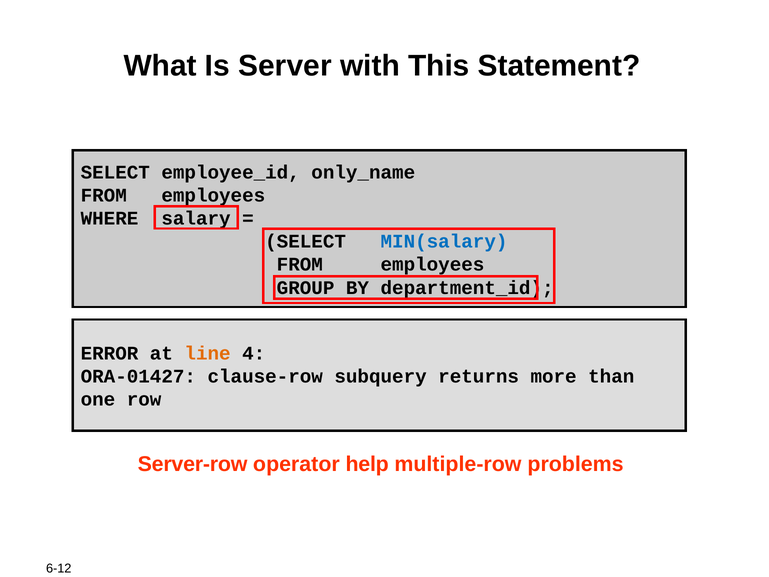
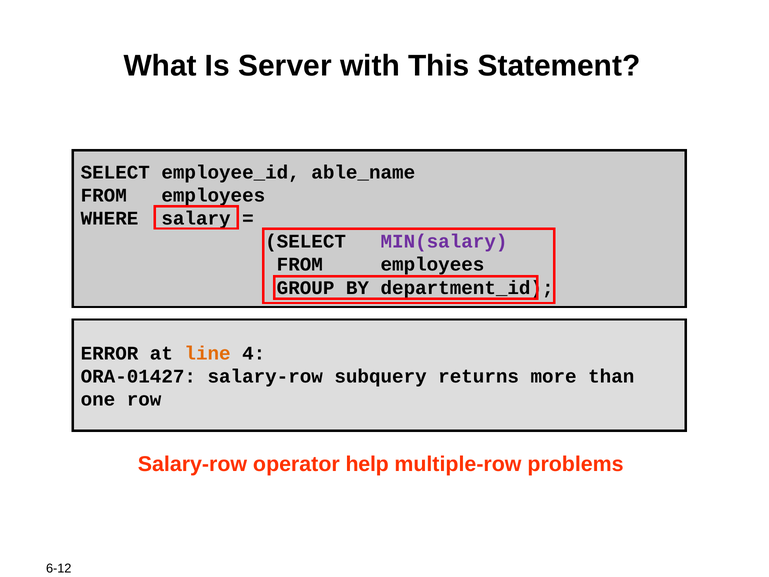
only_name: only_name -> able_name
MIN(salary colour: blue -> purple
ORA-01427 clause-row: clause-row -> salary-row
Server-row at (193, 464): Server-row -> Salary-row
